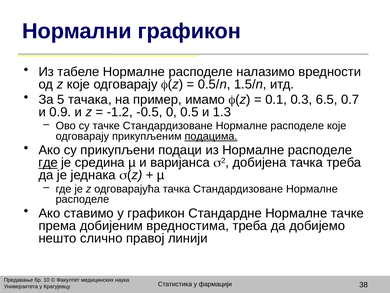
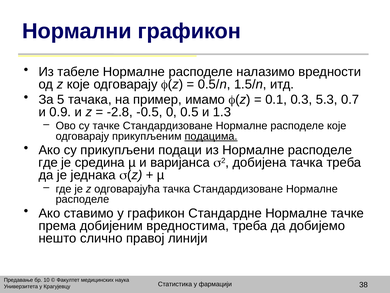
6.5: 6.5 -> 5.3
-1.2: -1.2 -> -2.8
где at (48, 162) underline: present -> none
